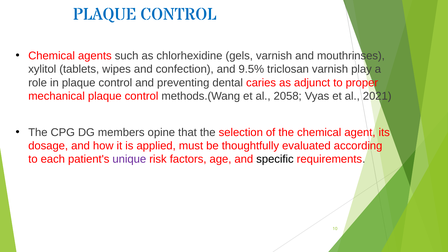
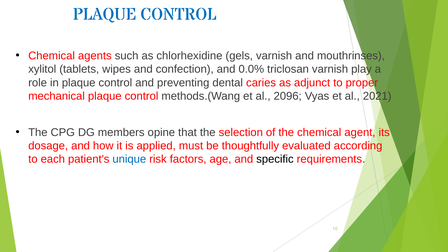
9.5%: 9.5% -> 0.0%
2058: 2058 -> 2096
unique colour: purple -> blue
